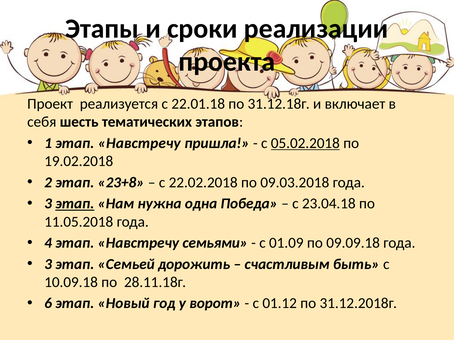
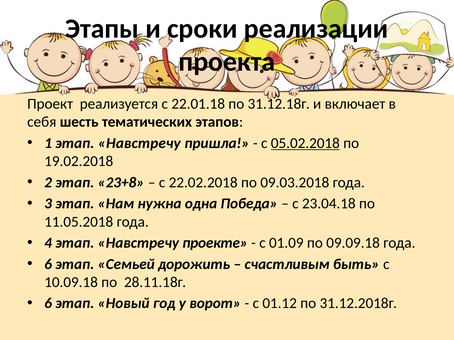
этап at (75, 204) underline: present -> none
семьями: семьями -> проекте
3 at (48, 264): 3 -> 6
